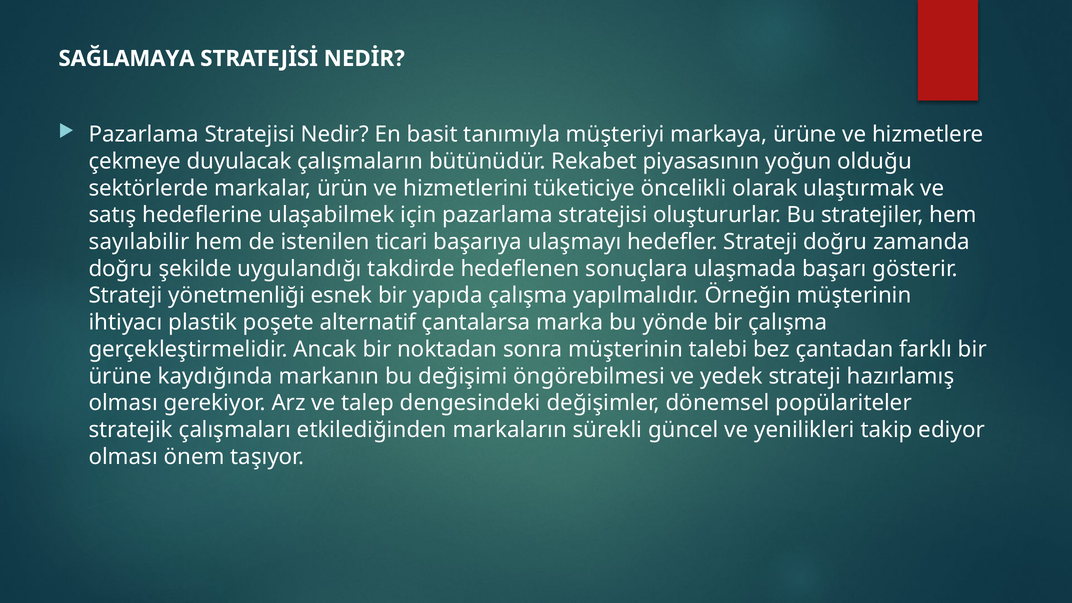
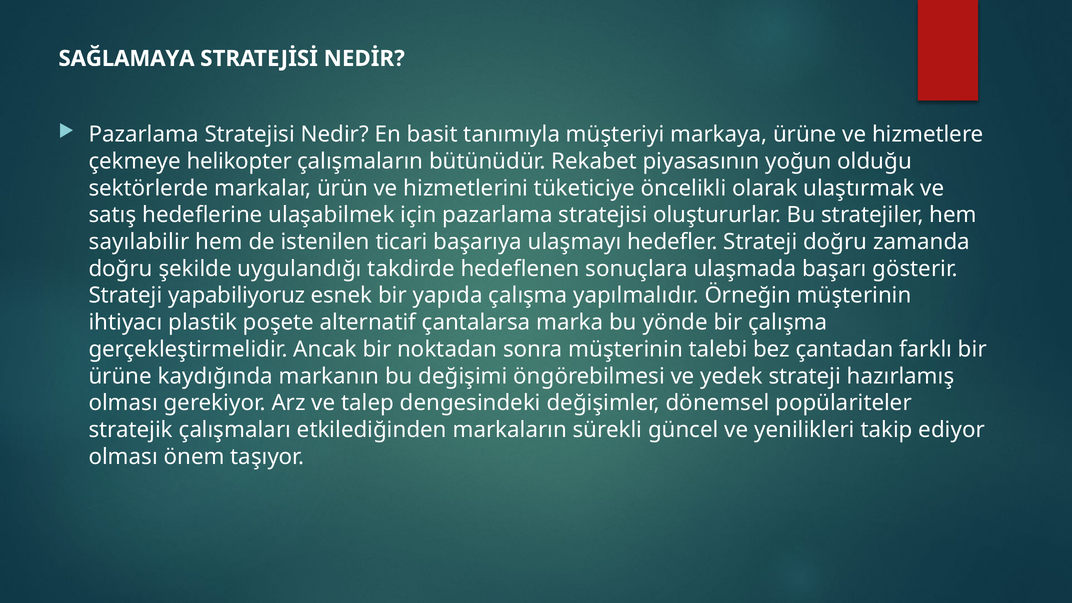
duyulacak: duyulacak -> helikopter
yönetmenliği: yönetmenliği -> yapabiliyoruz
